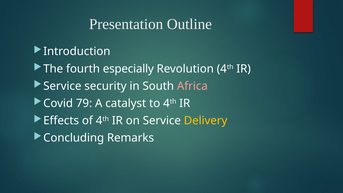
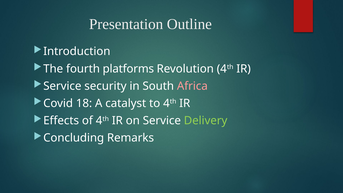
especially: especially -> platforms
79: 79 -> 18
Delivery colour: yellow -> light green
